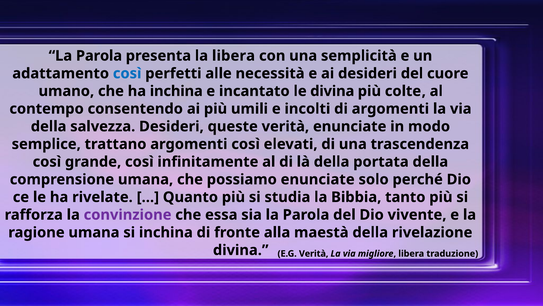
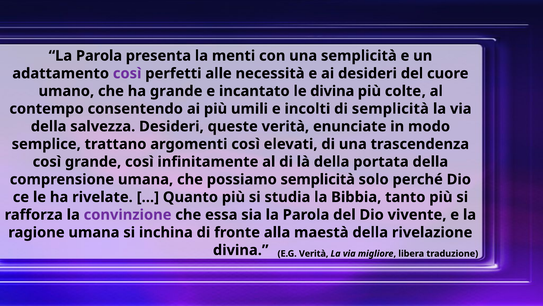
la libera: libera -> menti
così at (127, 73) colour: blue -> purple
ha inchina: inchina -> grande
di argomenti: argomenti -> semplicità
possiamo enunciate: enunciate -> semplicità
